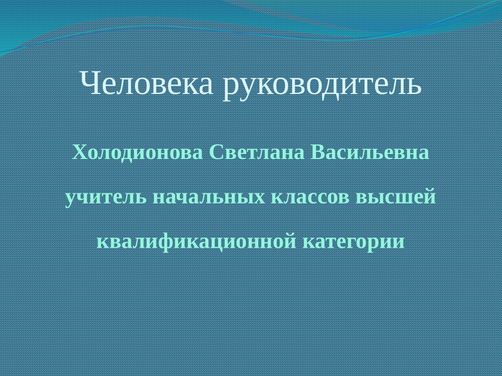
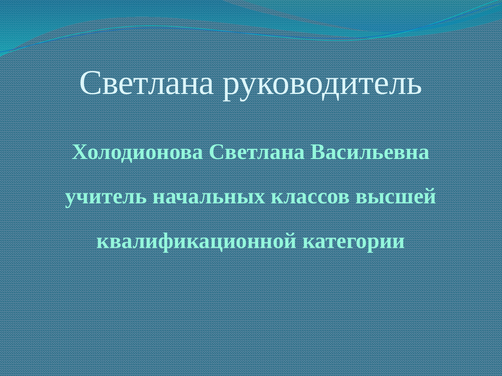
Человека at (147, 83): Человека -> Светлана
